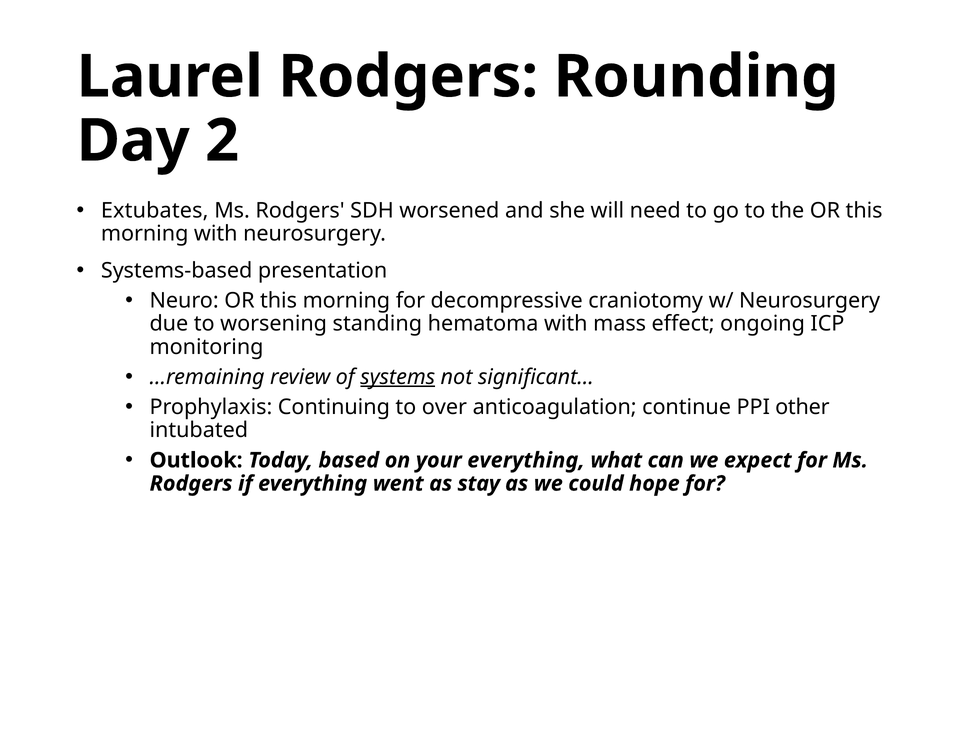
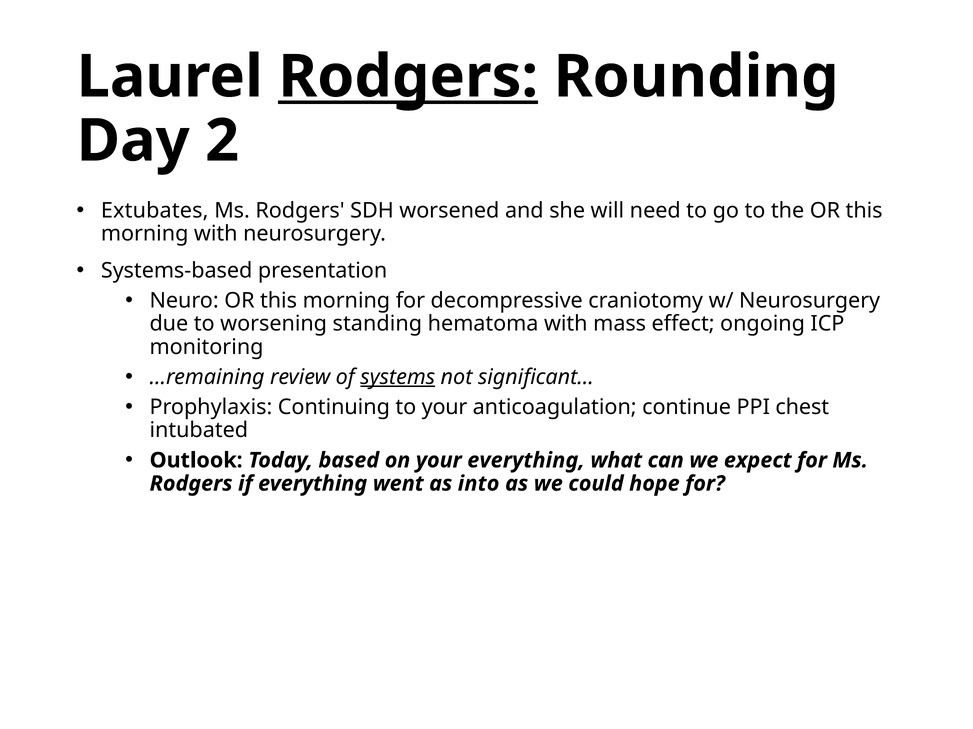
Rodgers at (408, 77) underline: none -> present
to over: over -> your
other: other -> chest
stay: stay -> into
